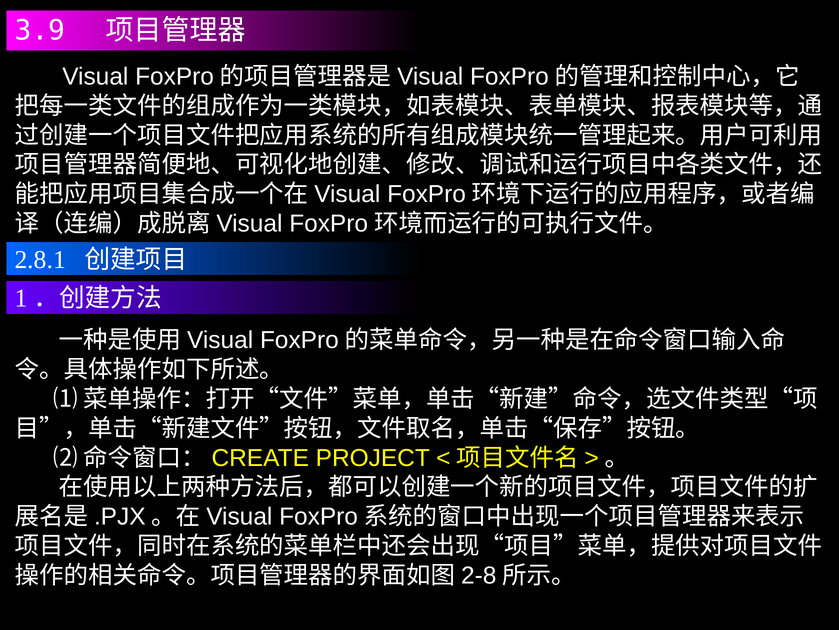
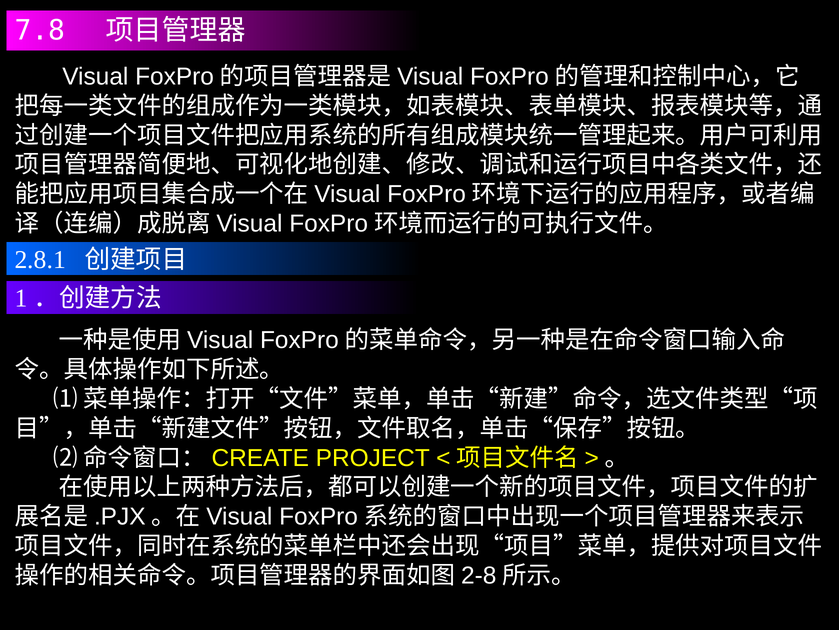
3.9: 3.9 -> 7.8
